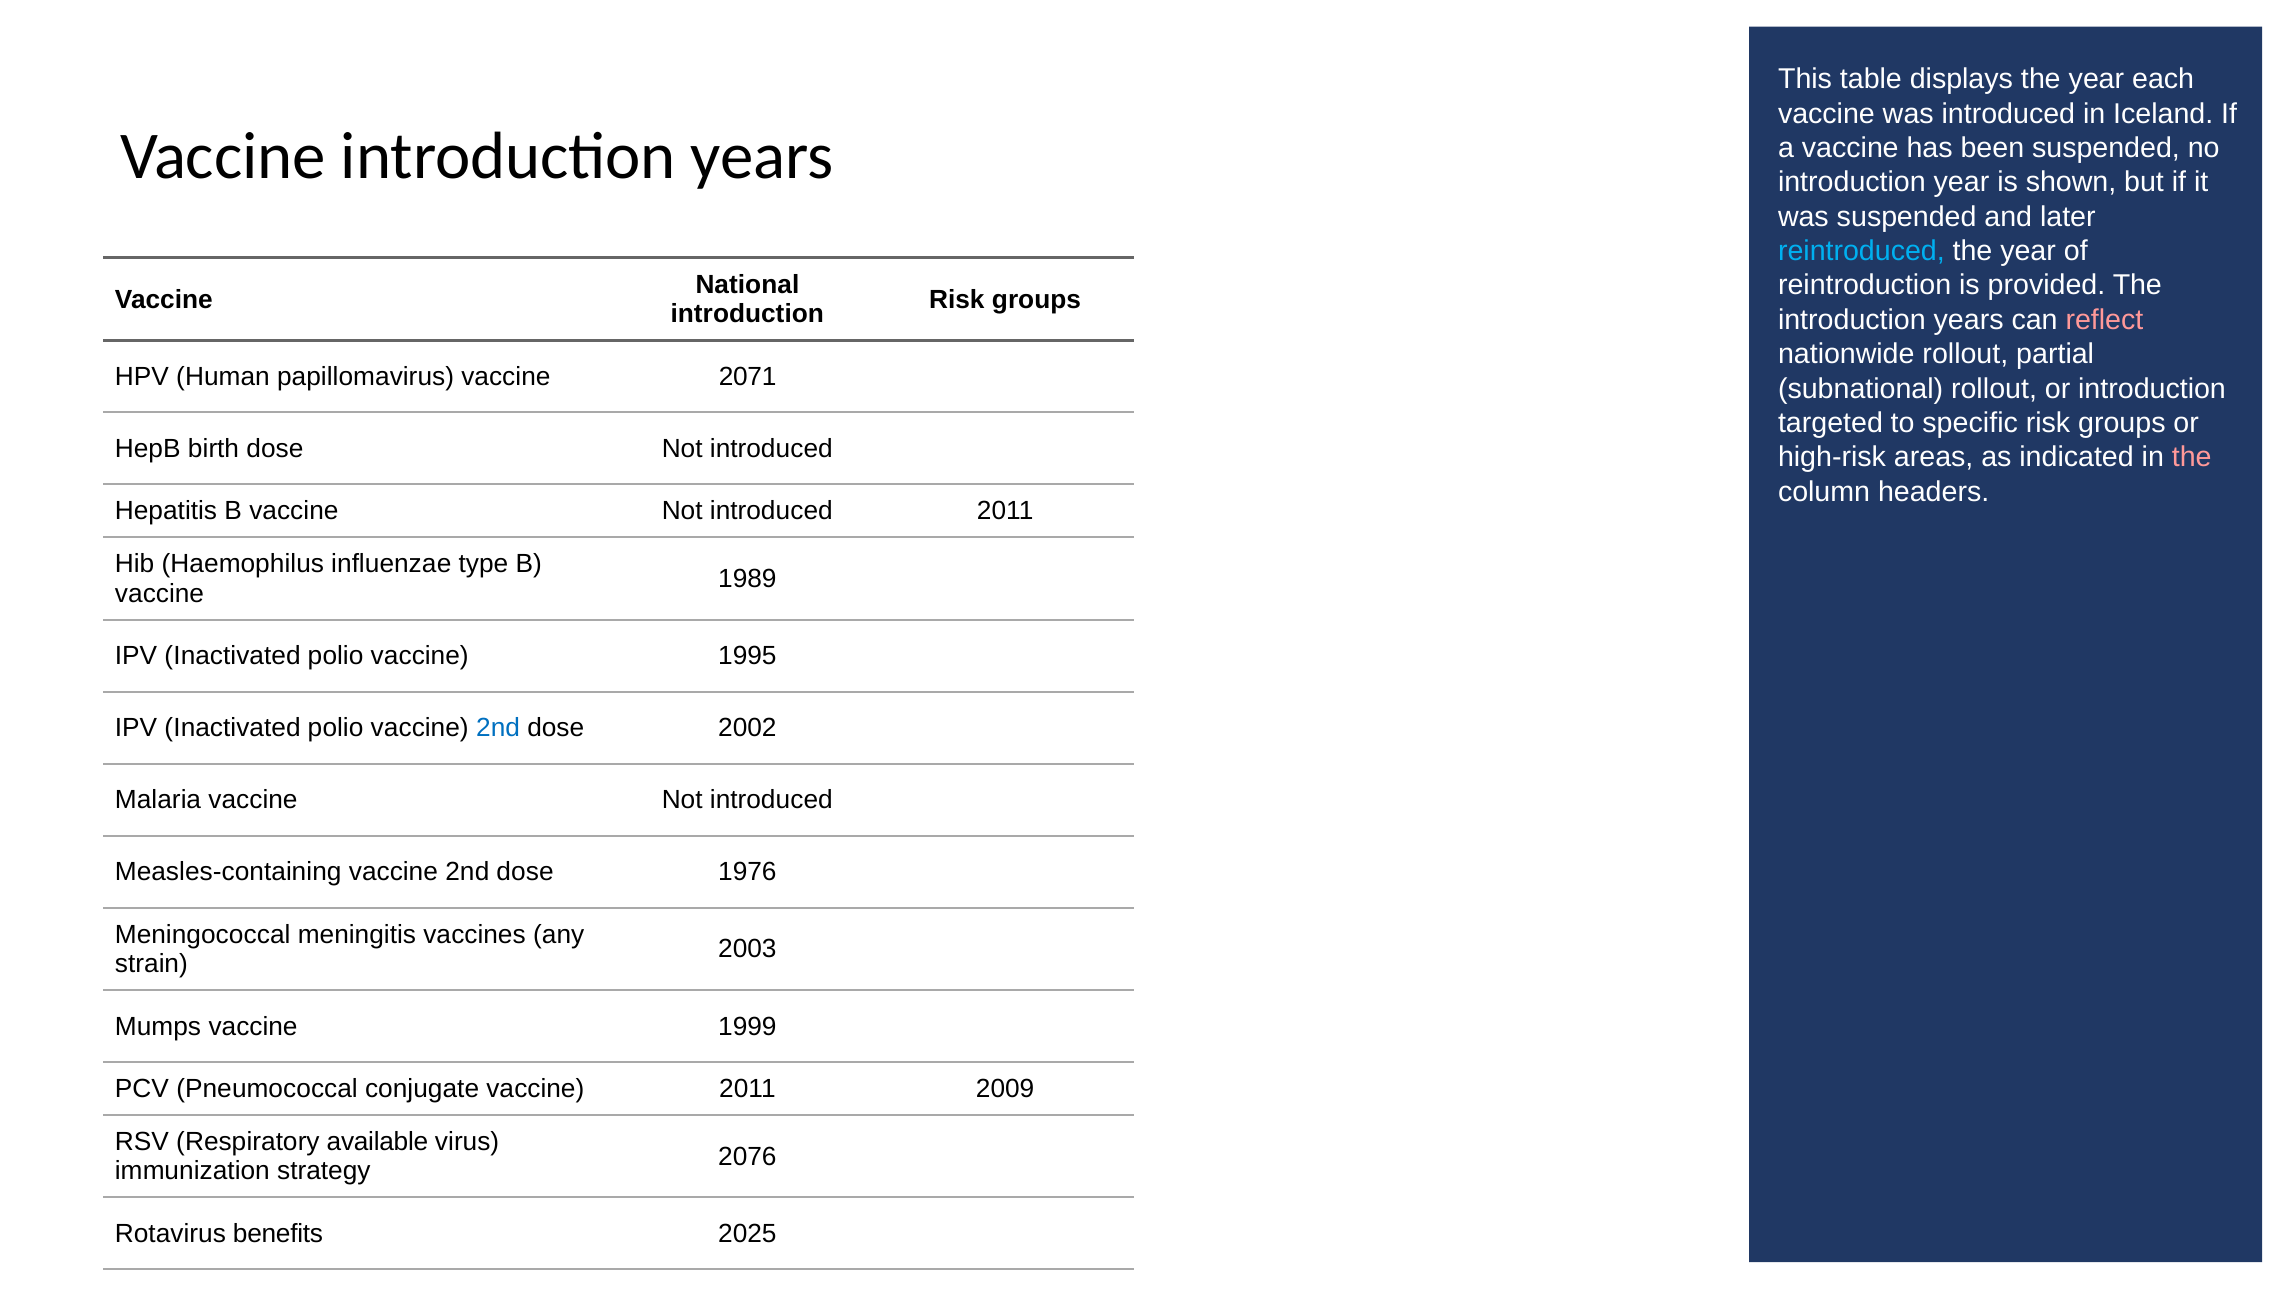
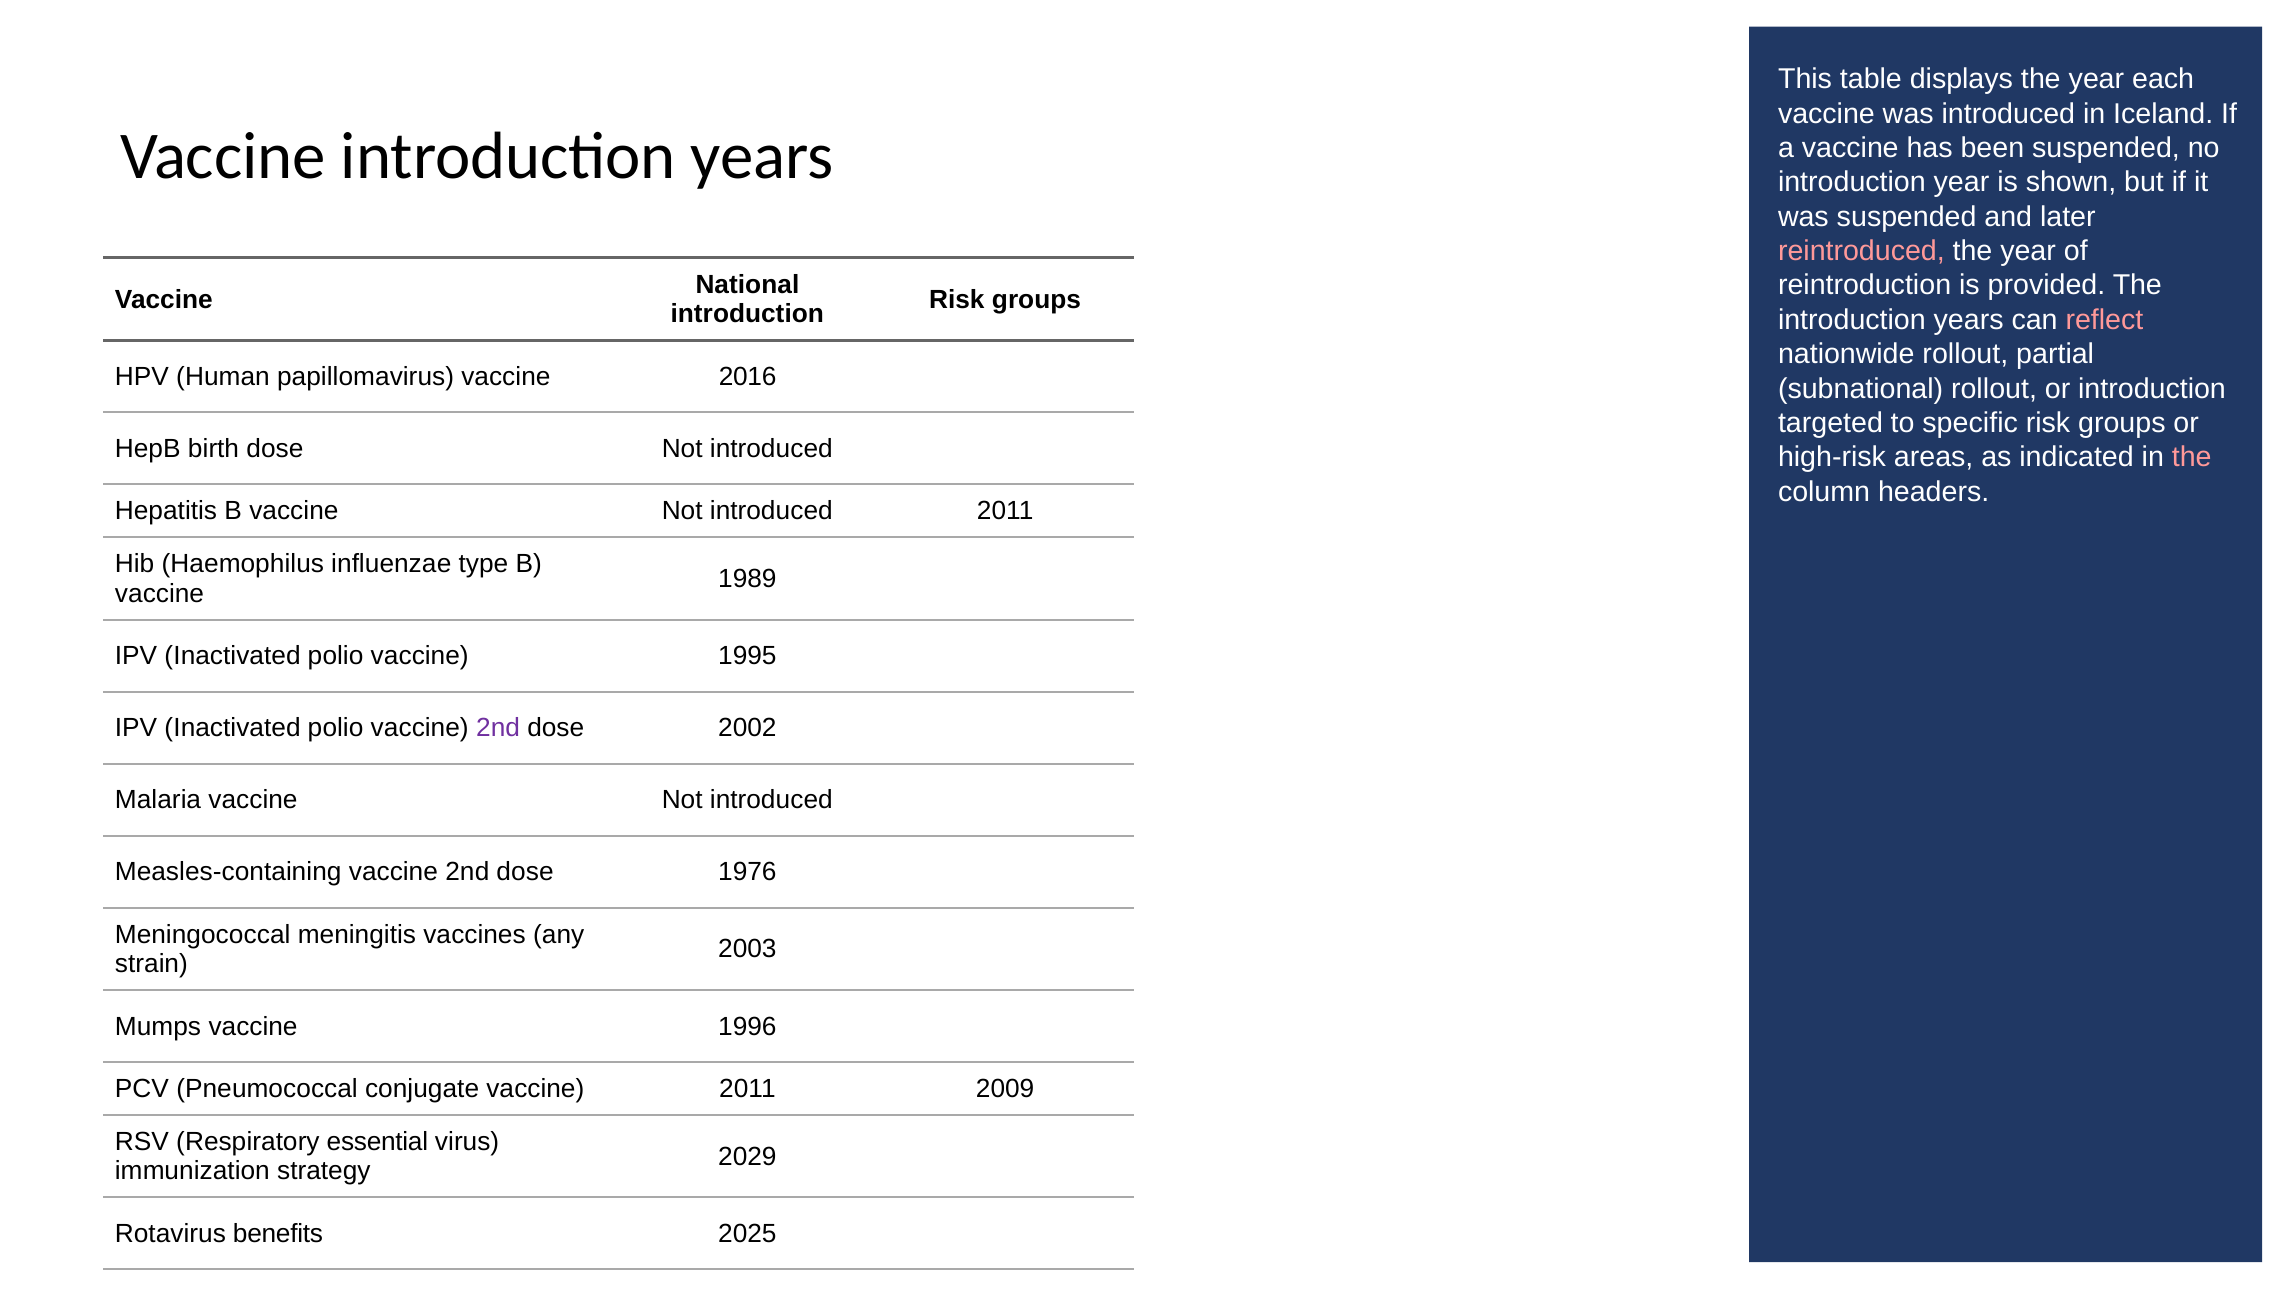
reintroduced colour: light blue -> pink
2071: 2071 -> 2016
2nd at (498, 728) colour: blue -> purple
1999: 1999 -> 1996
available: available -> essential
2076: 2076 -> 2029
